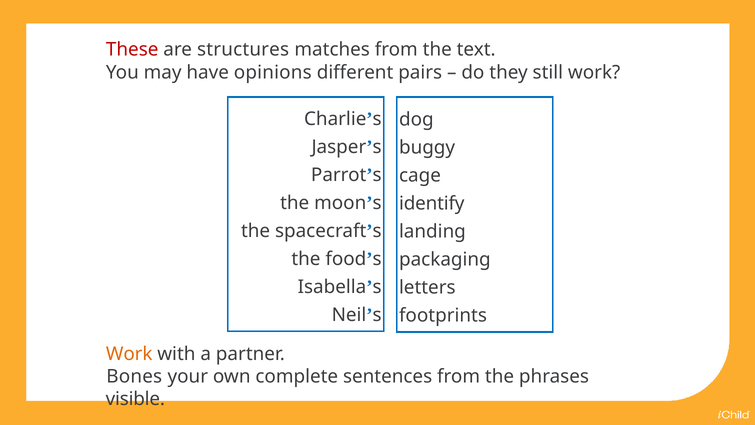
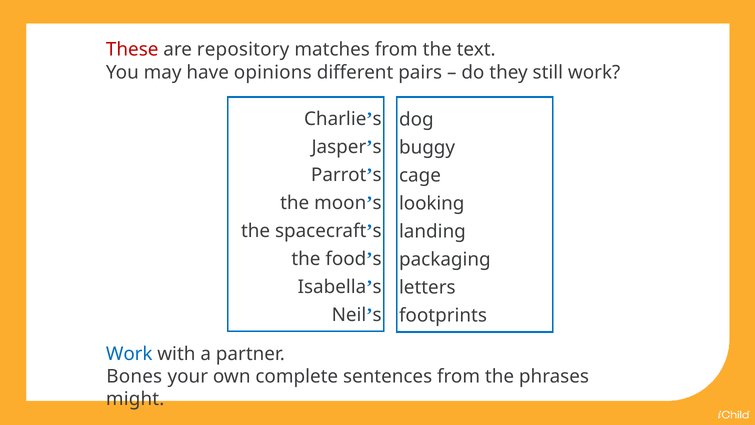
structures: structures -> repository
identify: identify -> looking
Work at (129, 354) colour: orange -> blue
visible: visible -> might
